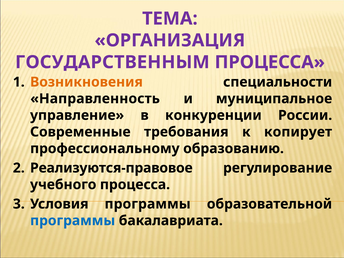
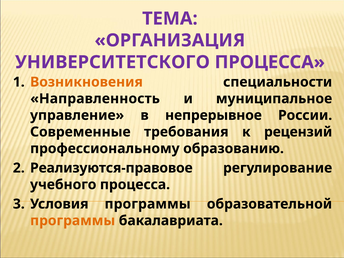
ГОСУДАРСТВЕННЫМ: ГОСУДАРСТВЕННЫМ -> УНИВЕРСИТЕТСКОГО
конкуренции: конкуренции -> непрерывное
копирует: копирует -> рецензий
программы at (73, 221) colour: blue -> orange
